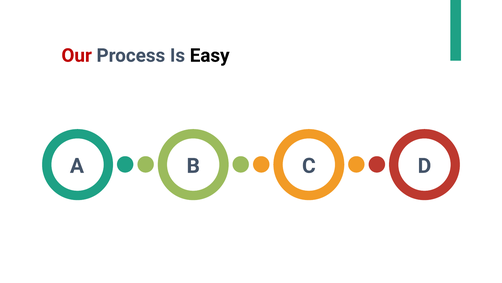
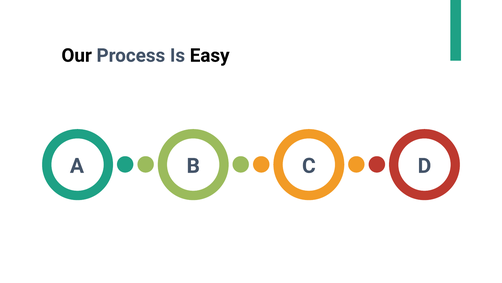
Our colour: red -> black
